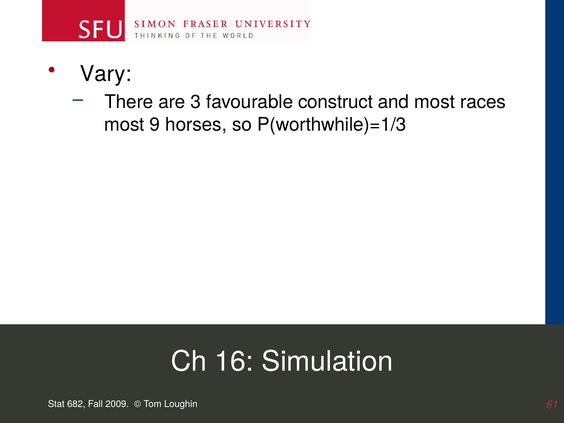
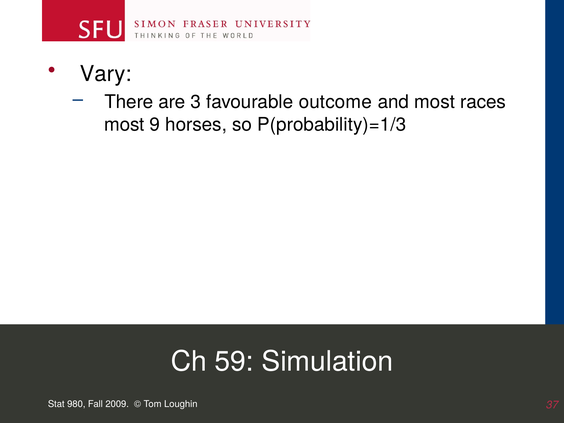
construct: construct -> outcome
P(worthwhile)=1/3: P(worthwhile)=1/3 -> P(probability)=1/3
16: 16 -> 59
682: 682 -> 980
61: 61 -> 37
